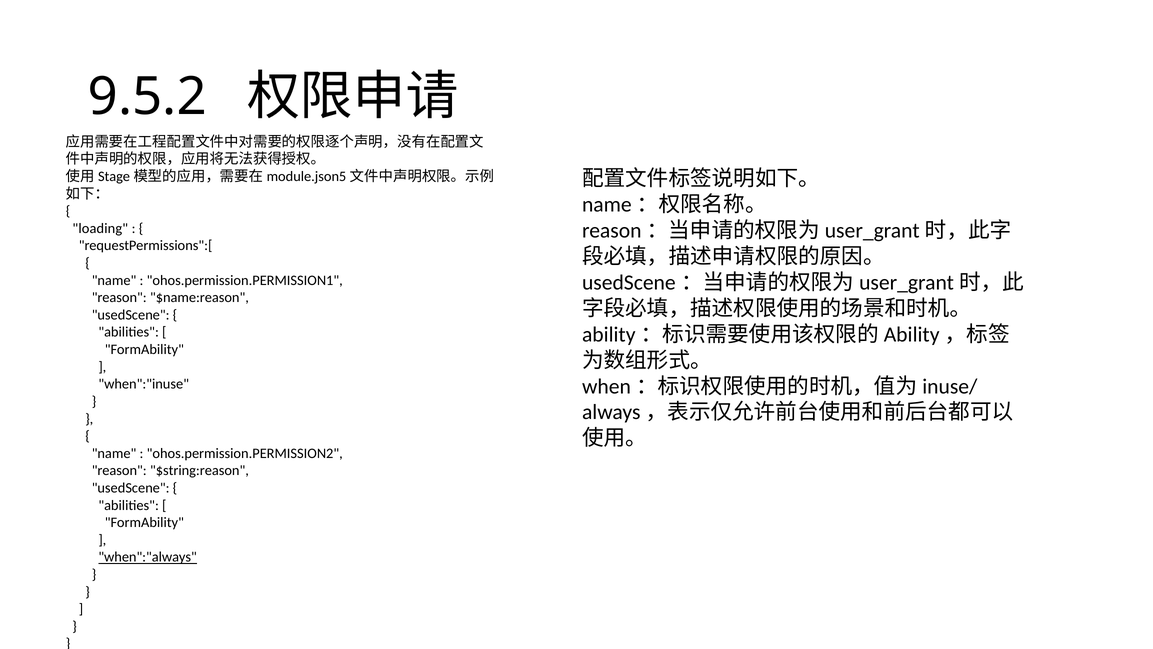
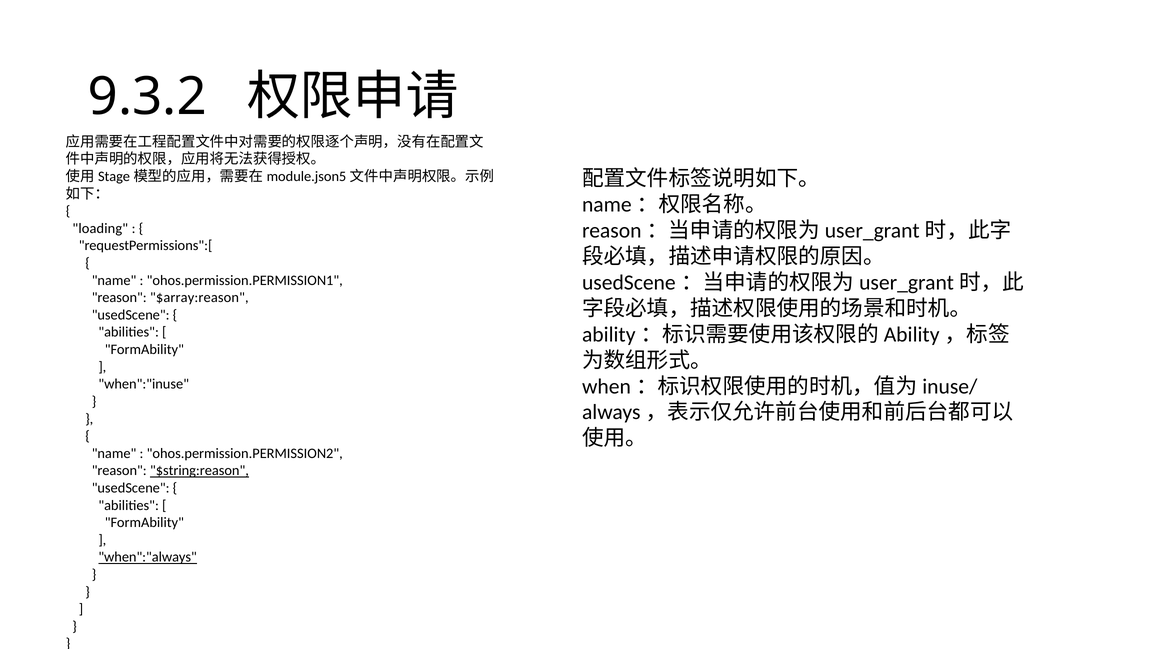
9.5.2: 9.5.2 -> 9.3.2
$name:reason: $name:reason -> $array:reason
$string:reason underline: none -> present
